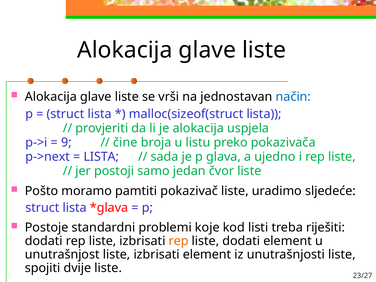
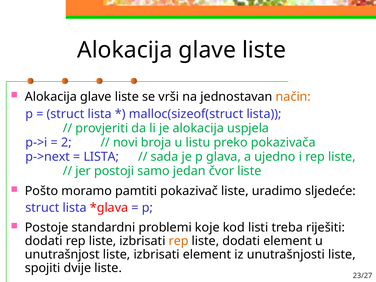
način colour: blue -> orange
9: 9 -> 2
čine: čine -> novi
